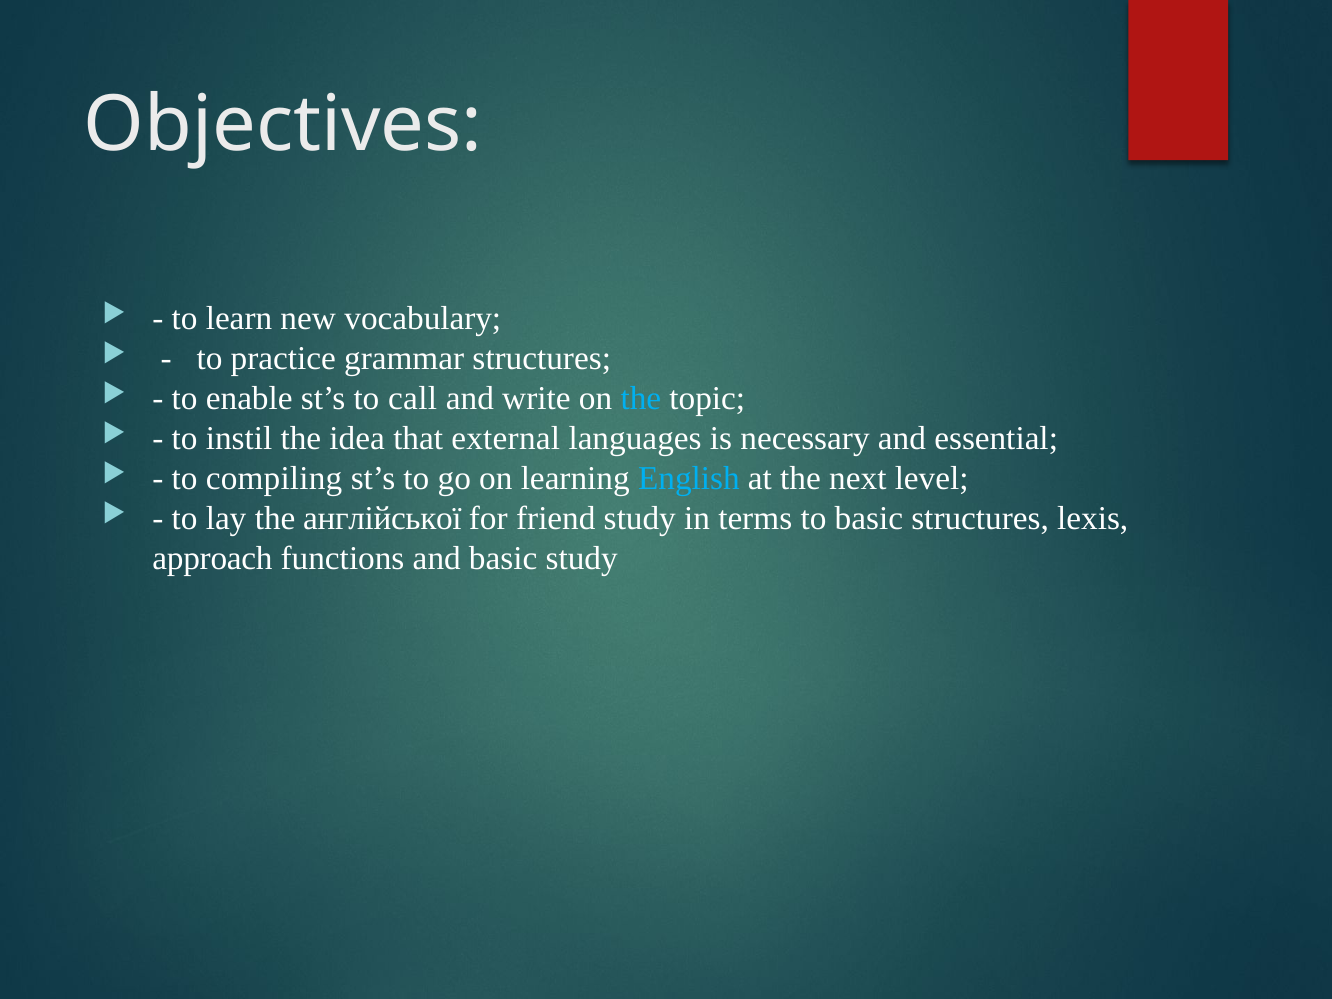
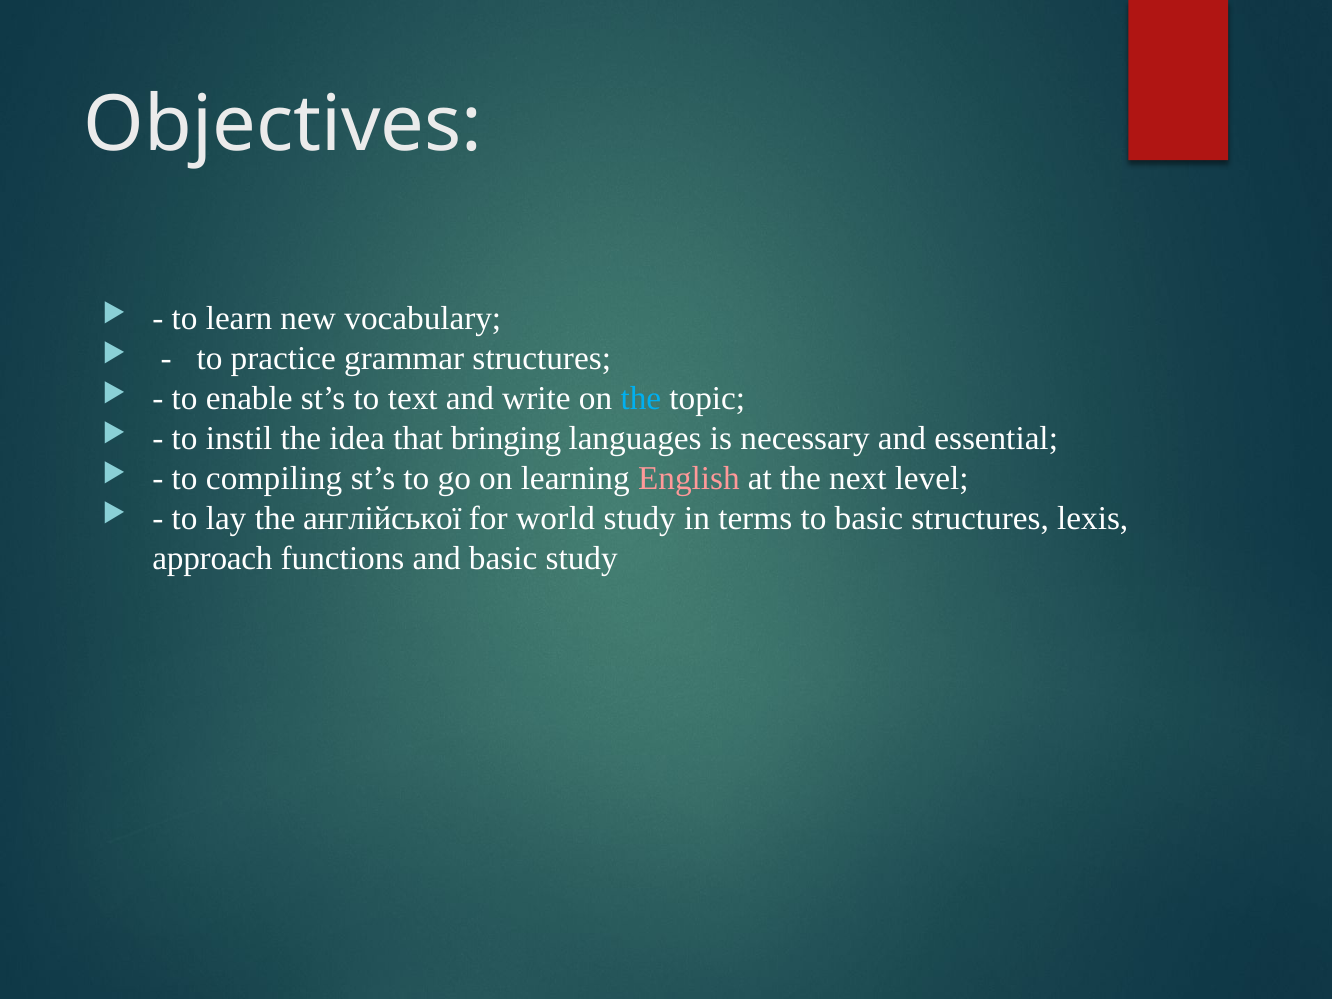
call: call -> text
external: external -> bringing
English colour: light blue -> pink
friend: friend -> world
